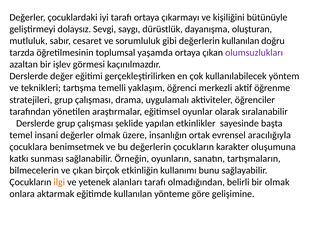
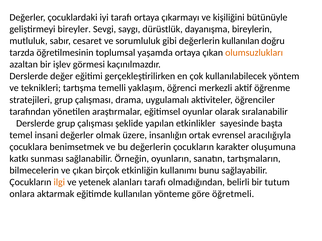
dolaysız: dolaysız -> bireyler
oluşturan: oluşturan -> bireylerin
olumsuzlukları colour: purple -> orange
bir olmak: olmak -> tutum
gelişimine: gelişimine -> öğretmeli
